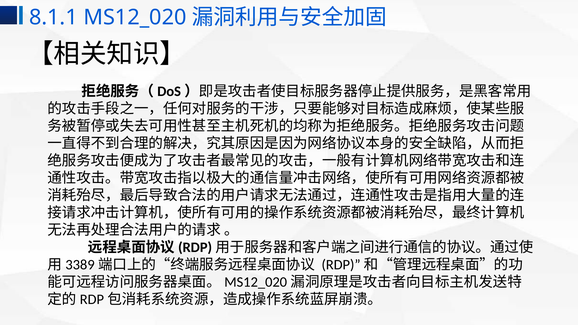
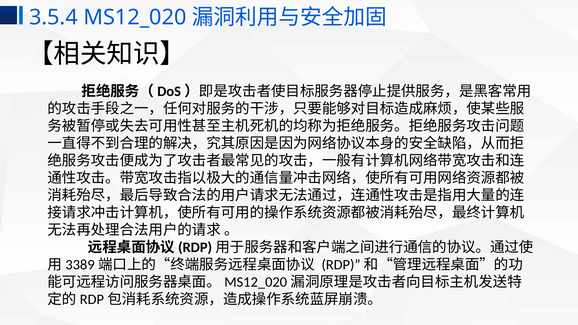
8.1.1: 8.1.1 -> 3.5.4
